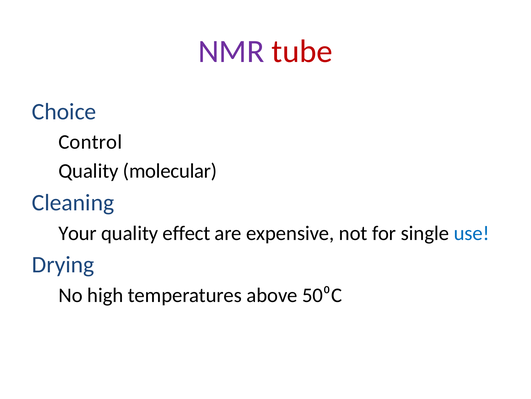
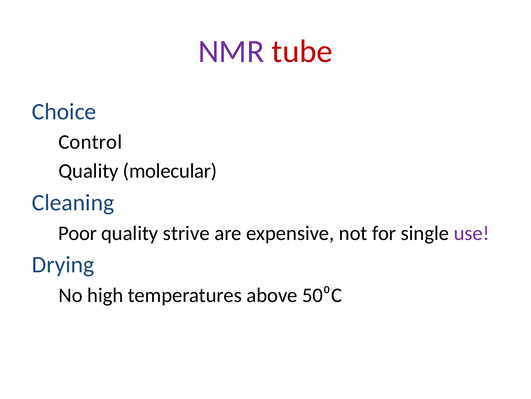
Your: Your -> Poor
effect: effect -> strive
use colour: blue -> purple
